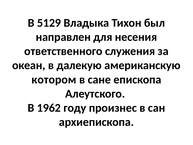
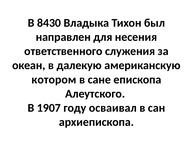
5129: 5129 -> 8430
1962: 1962 -> 1907
произнес: произнес -> осваивал
